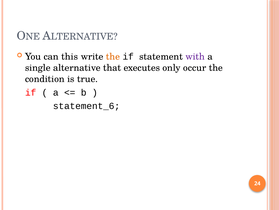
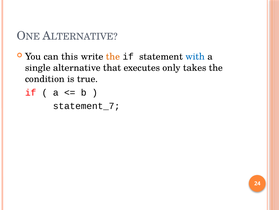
with colour: purple -> blue
occur: occur -> takes
statement_6: statement_6 -> statement_7
